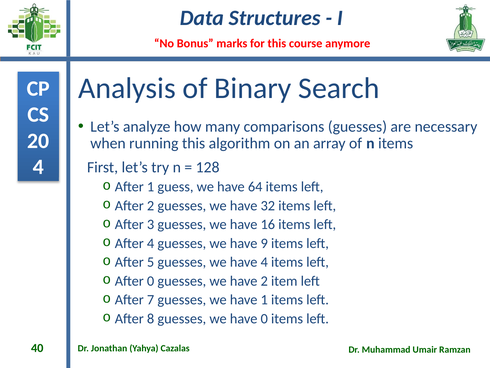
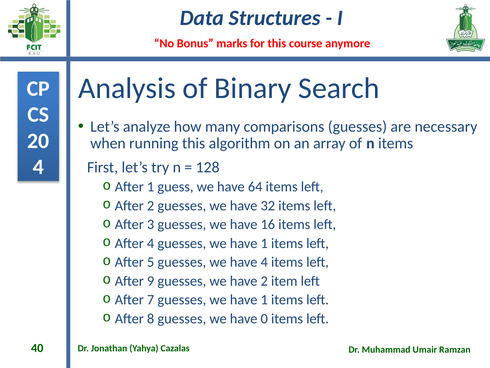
9 at (264, 243): 9 -> 1
After 0: 0 -> 9
